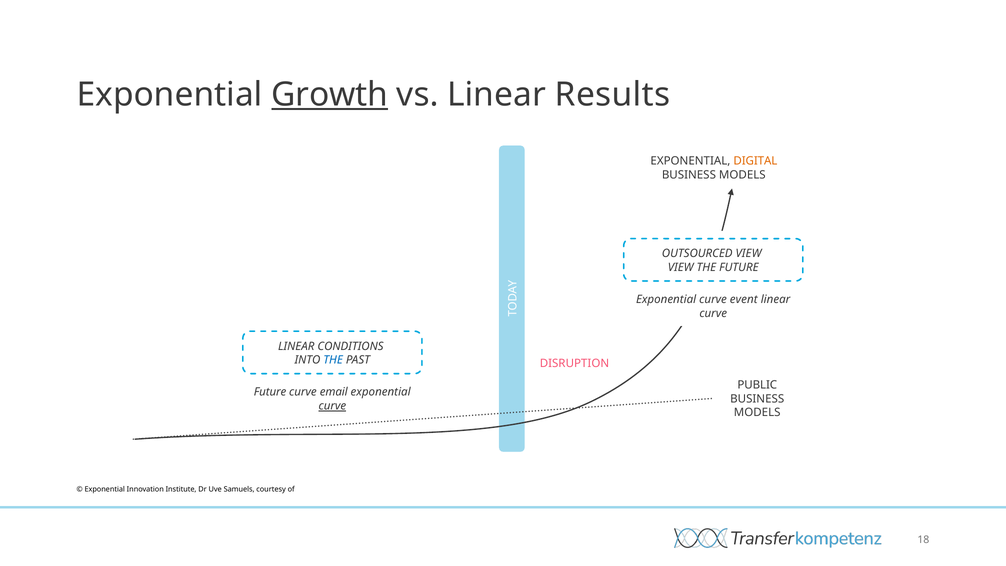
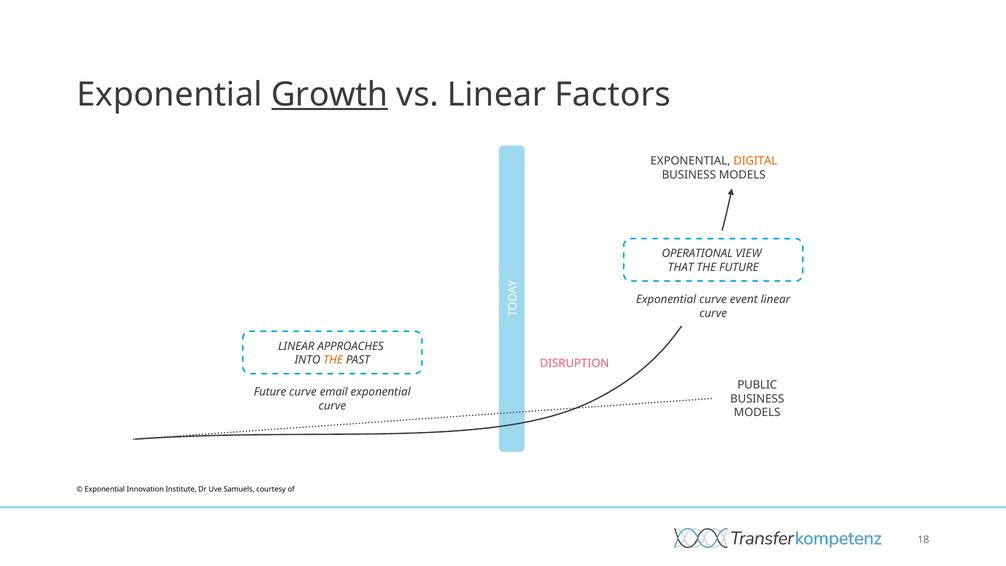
Results: Results -> Factors
OUTSOURCED: OUTSOURCED -> OPERATIONAL
VIEW at (681, 267): VIEW -> THAT
CONDITIONS: CONDITIONS -> APPROACHES
THE at (333, 360) colour: blue -> orange
curve at (332, 406) underline: present -> none
